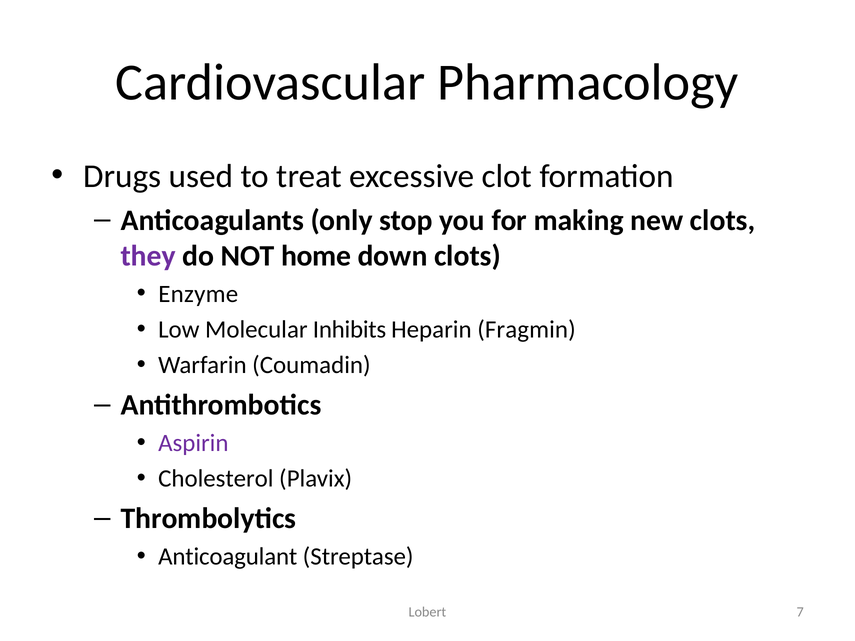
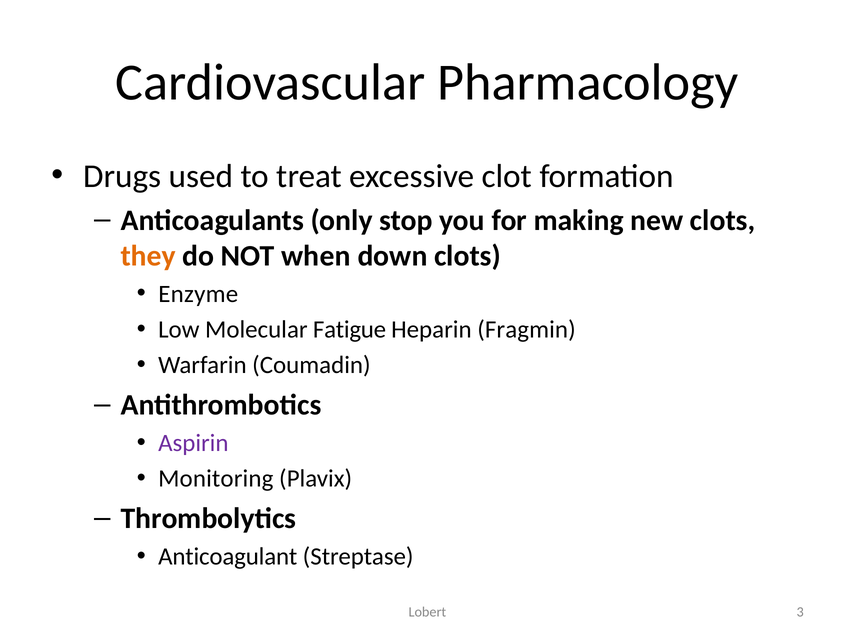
they colour: purple -> orange
home: home -> when
Inhibits: Inhibits -> Fatigue
Cholesterol: Cholesterol -> Monitoring
7: 7 -> 3
